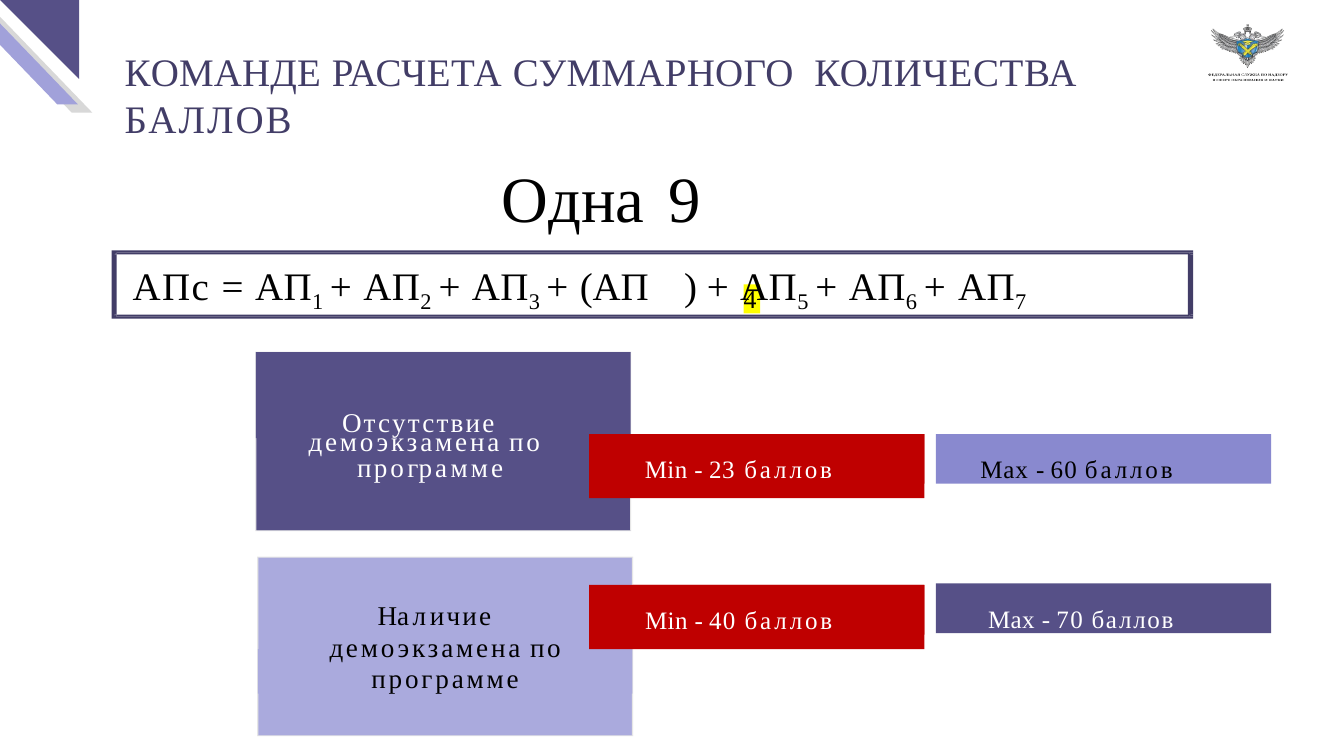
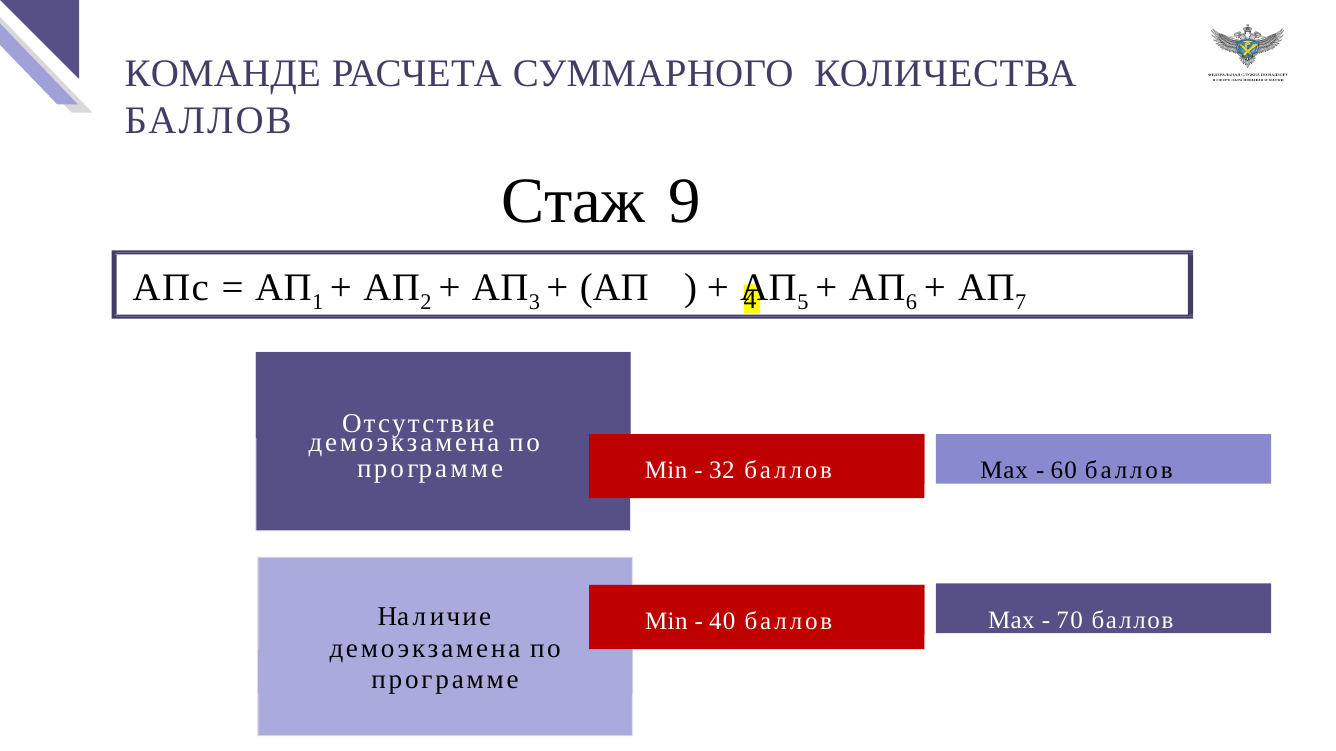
Одна: Одна -> Стаж
23: 23 -> 32
